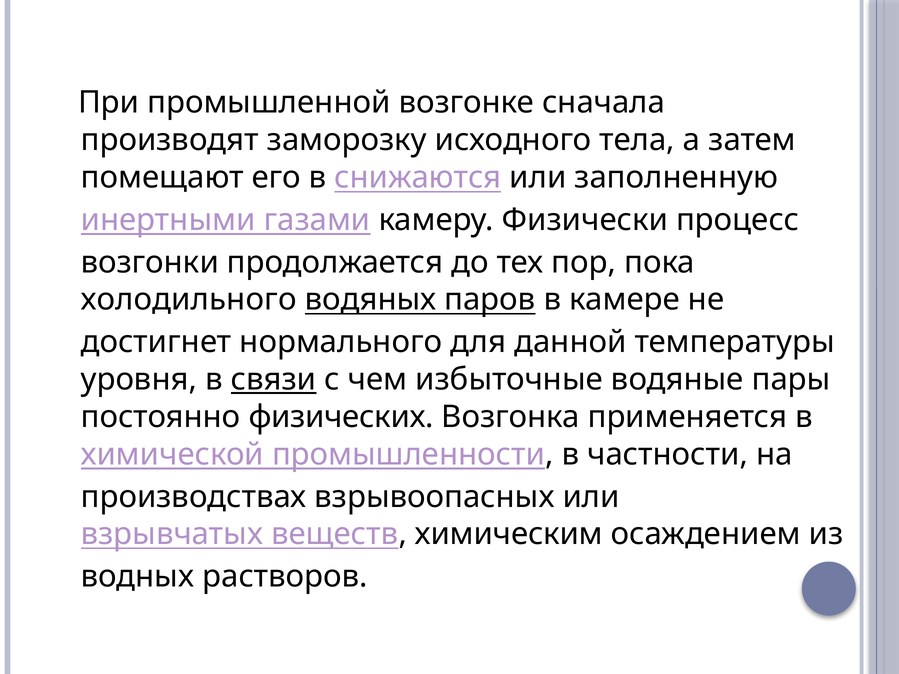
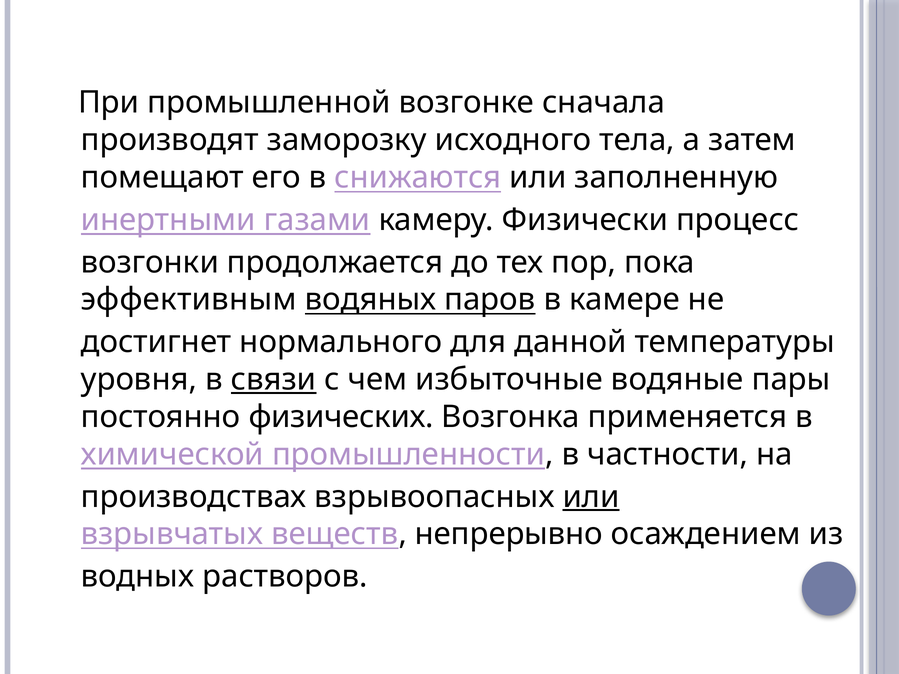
холодильного: холодильного -> эффективным
или at (591, 497) underline: none -> present
химическим: химическим -> непрерывно
